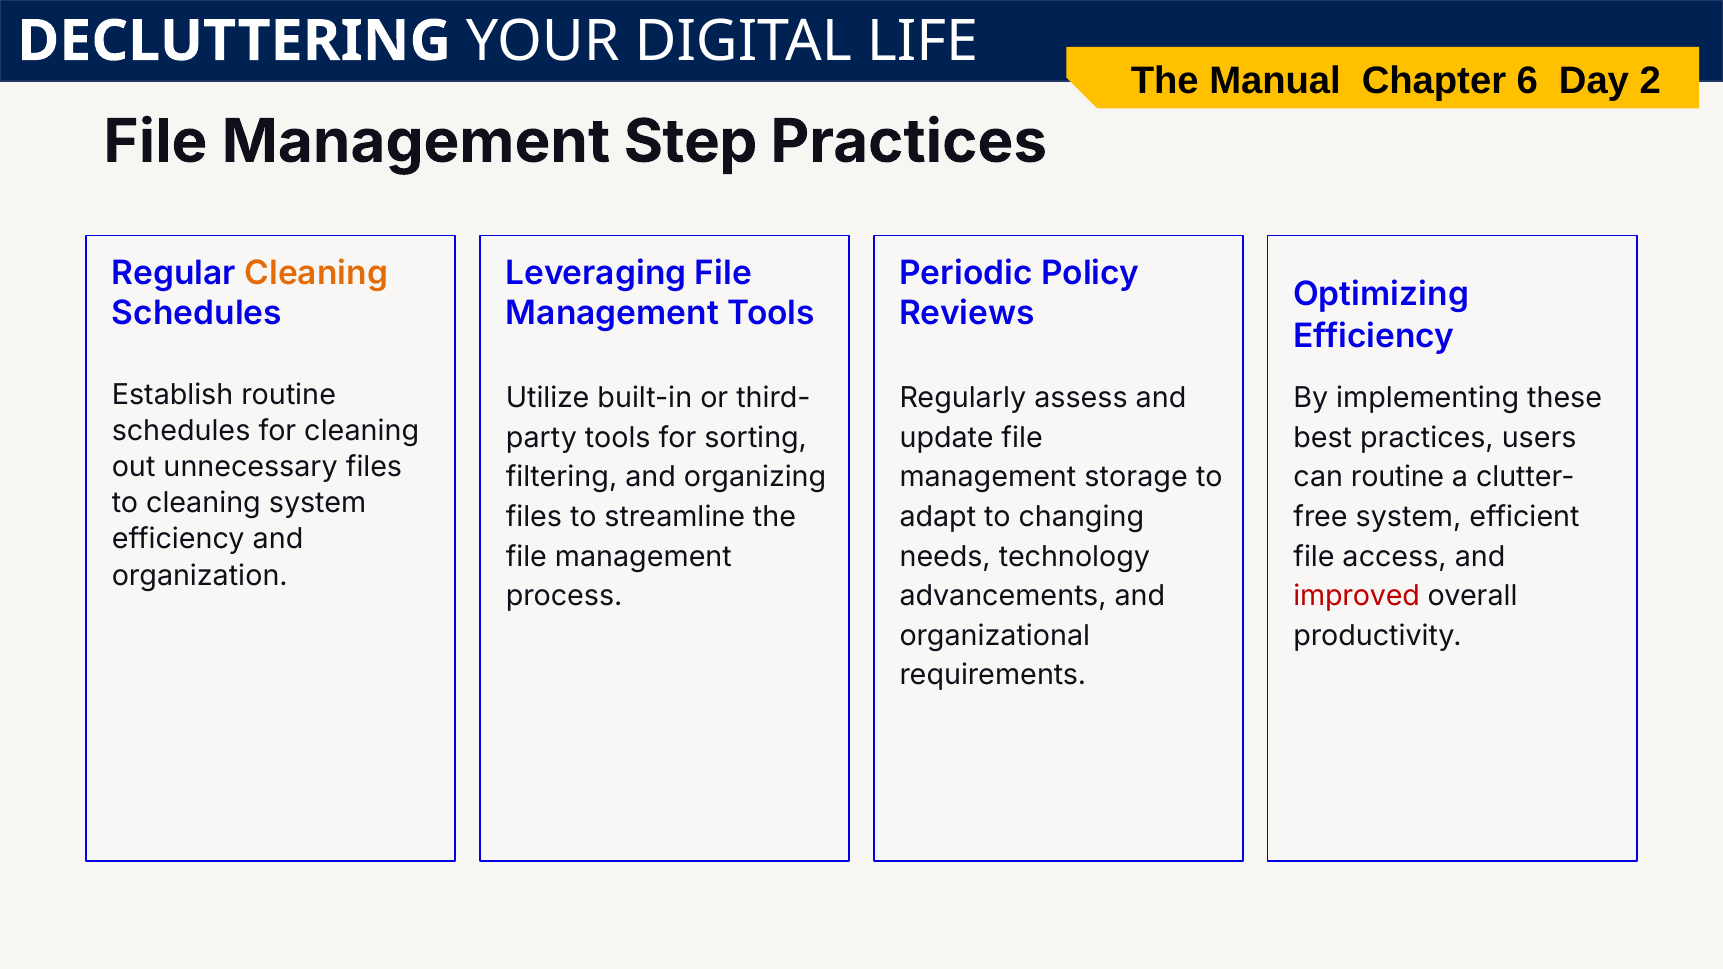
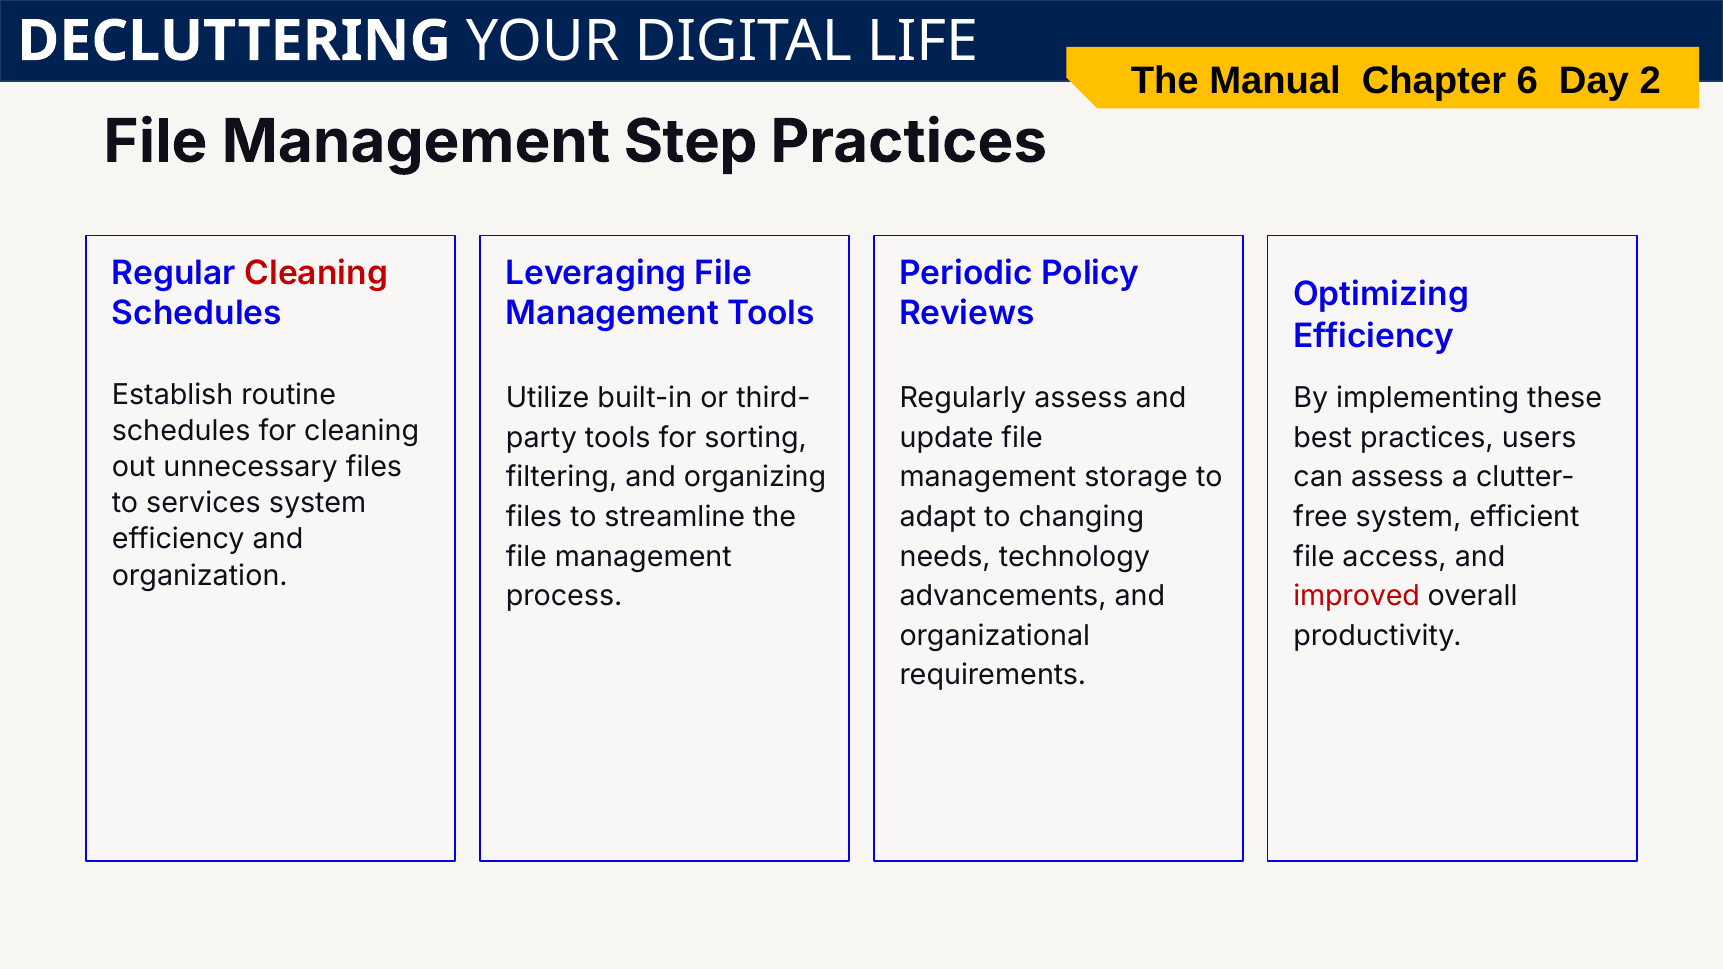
Cleaning at (316, 274) colour: orange -> red
can routine: routine -> assess
to cleaning: cleaning -> services
